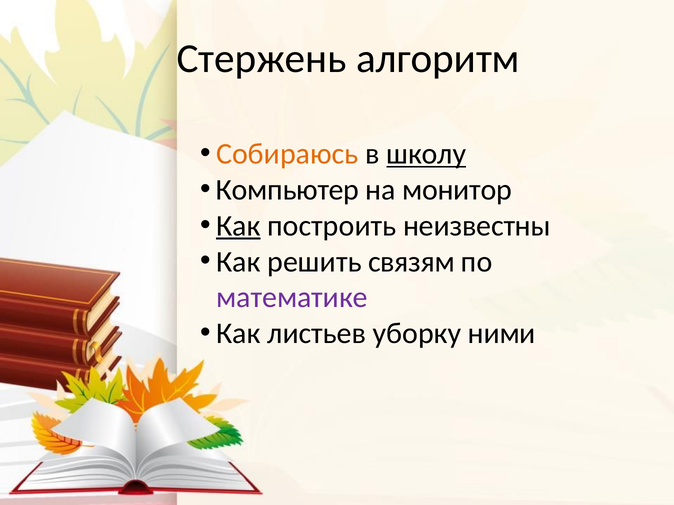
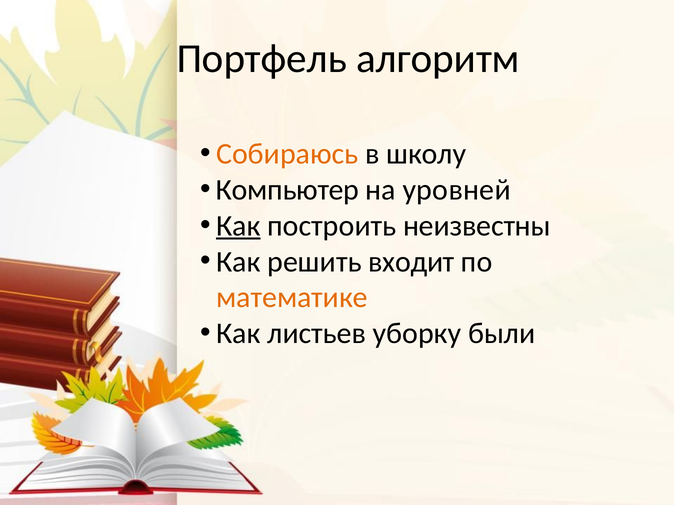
Стержень: Стержень -> Портфель
школу underline: present -> none
монитор: монитор -> уровней
связям: связям -> входит
математике colour: purple -> orange
ними: ними -> были
